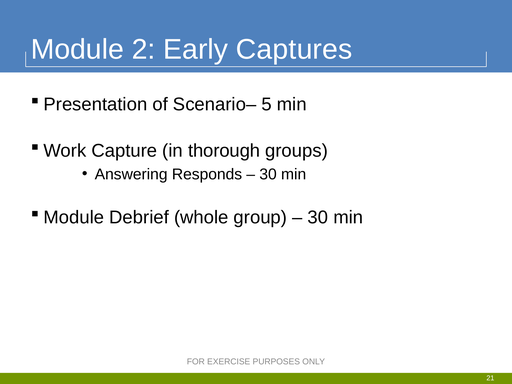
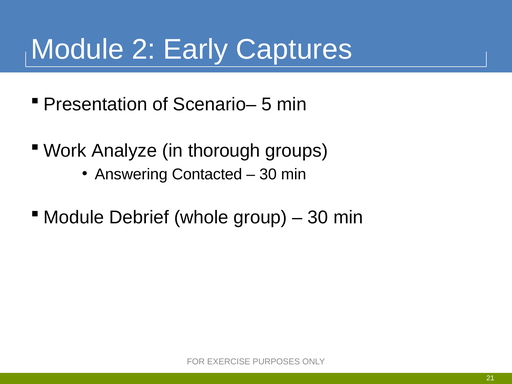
Capture: Capture -> Analyze
Responds: Responds -> Contacted
